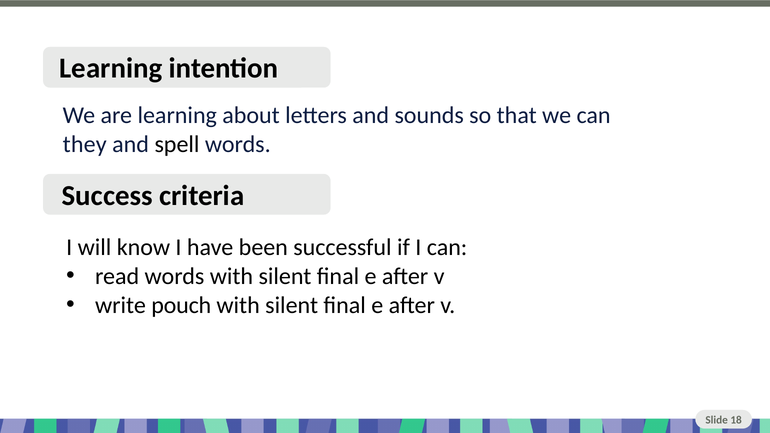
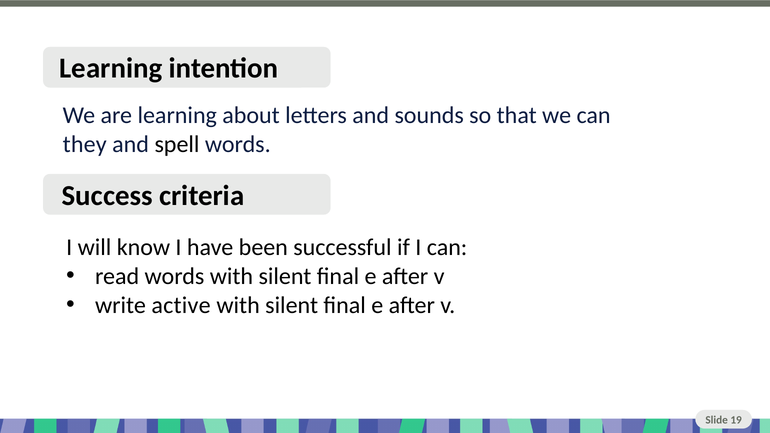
pouch: pouch -> active
18: 18 -> 19
